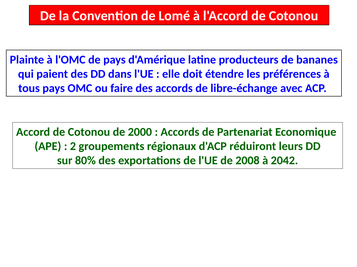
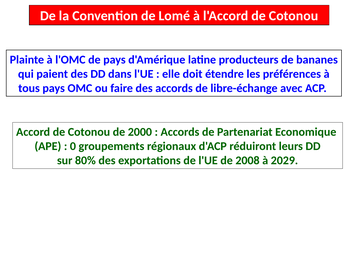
2: 2 -> 0
2042: 2042 -> 2029
